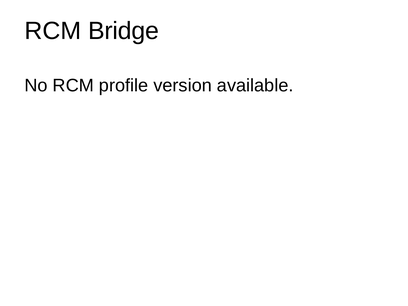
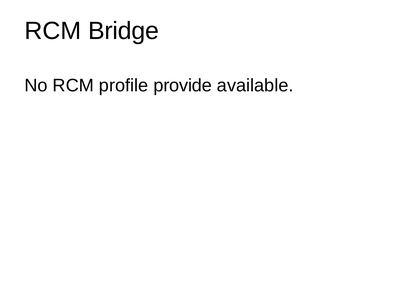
version: version -> provide
